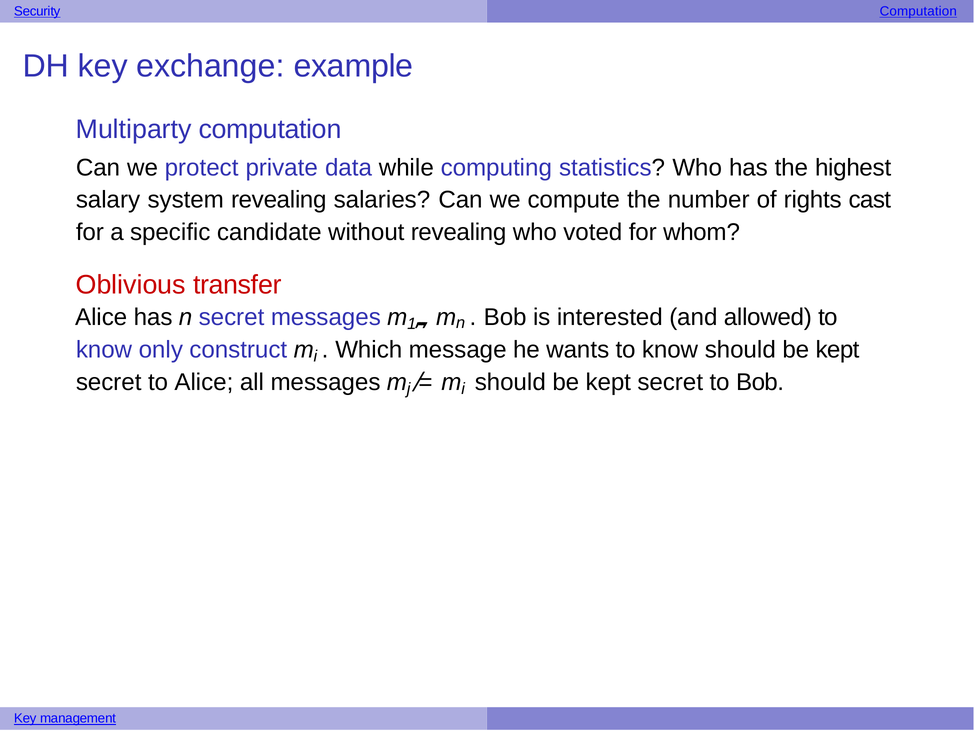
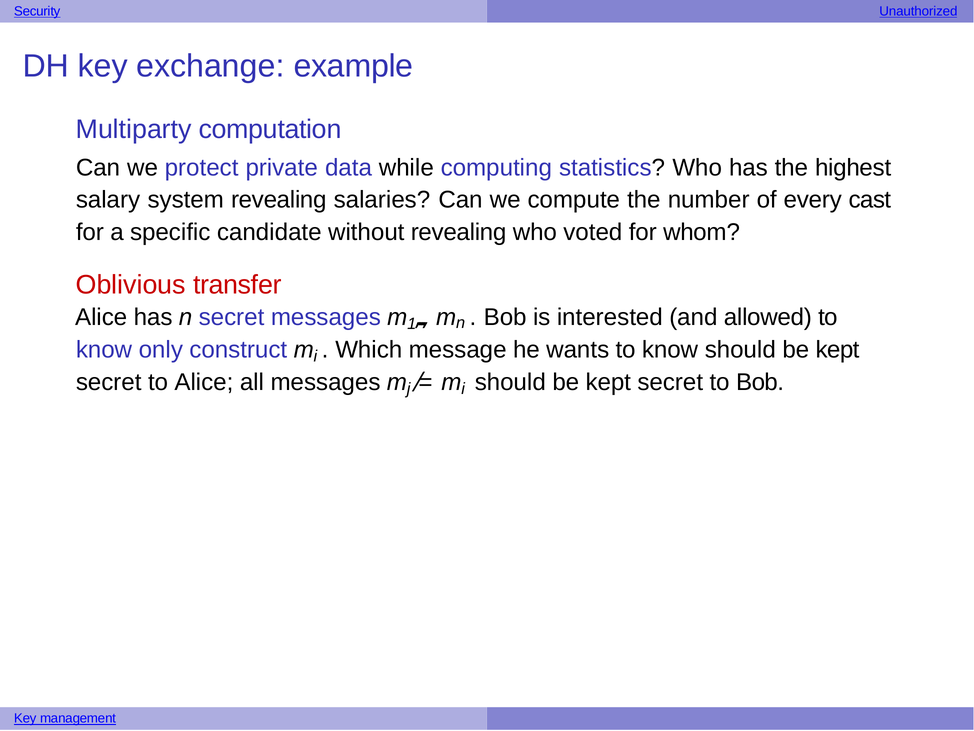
Security Computation: Computation -> Unauthorized
rights: rights -> every
